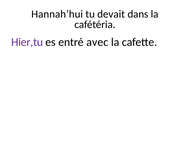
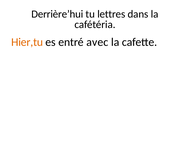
Hannah’hui: Hannah’hui -> Derrière’hui
devait: devait -> lettres
Hier,tu colour: purple -> orange
